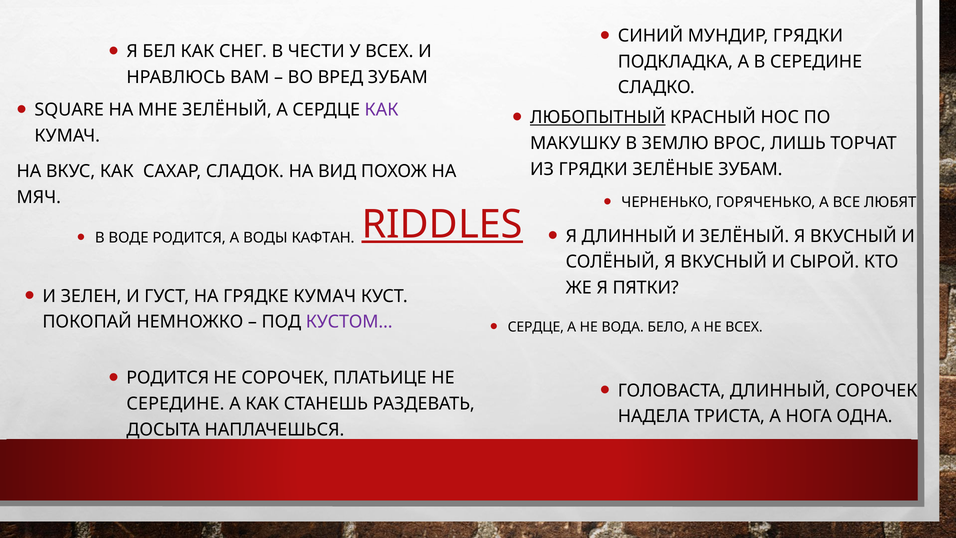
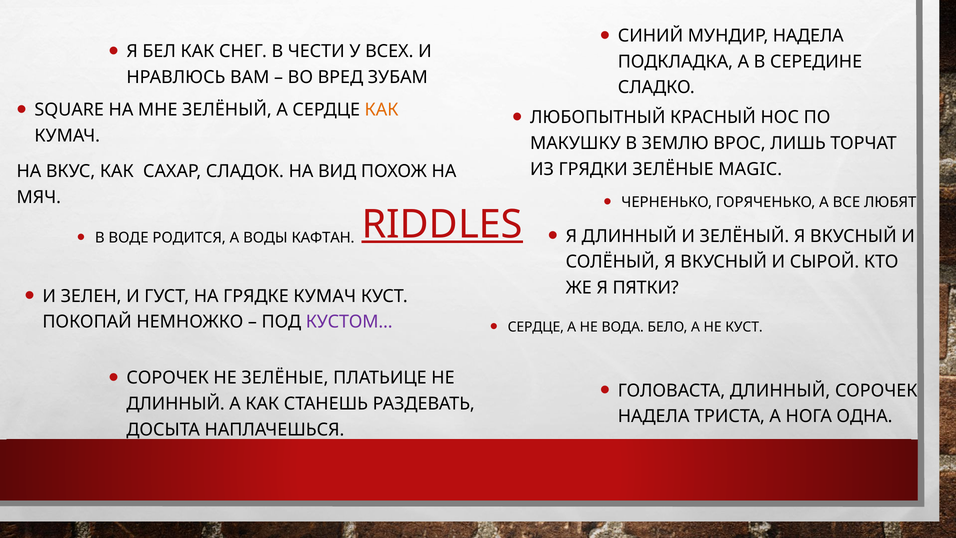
МУНДИР ГРЯДКИ: ГРЯДКИ -> НАДЕЛА
КАК at (382, 110) colour: purple -> orange
ЛЮБОПЫТНЫЙ underline: present -> none
ЗЕЛЁНЫЕ ЗУБАМ: ЗУБАМ -> MAGIC
НЕ ВСЕХ: ВСЕХ -> КУСТ
РОДИТСЯ at (168, 378): РОДИТСЯ -> СОРОЧЕК
НЕ СОРОЧЕК: СОРОЧЕК -> ЗЕЛЁНЫЕ
СЕРЕДИНЕ at (175, 404): СЕРЕДИНЕ -> ДЛИННЫЙ
